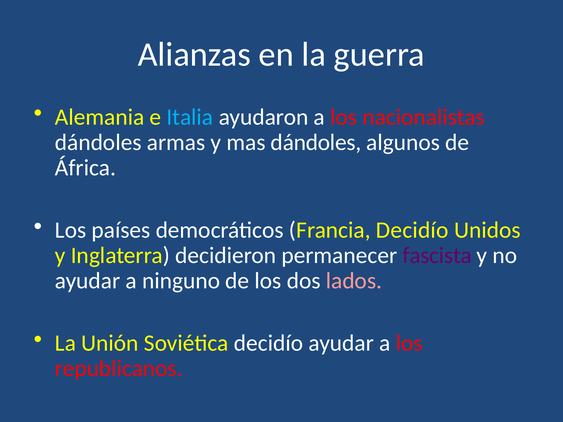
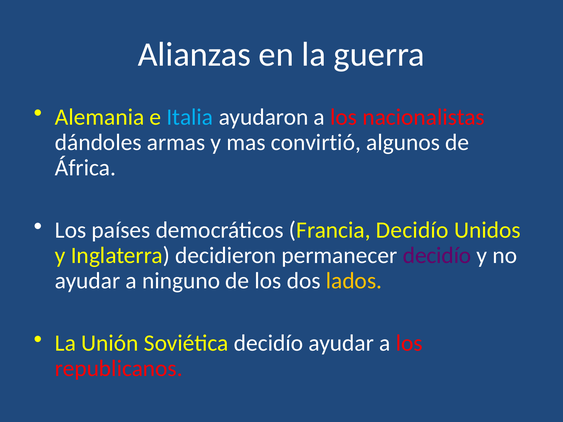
mas dándoles: dándoles -> convirtió
permanecer fascista: fascista -> decidío
lados colour: pink -> yellow
